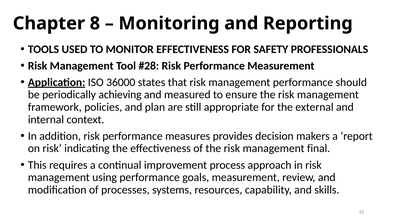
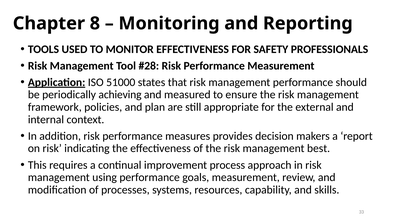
36000: 36000 -> 51000
final: final -> best
